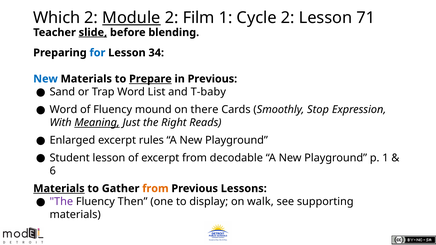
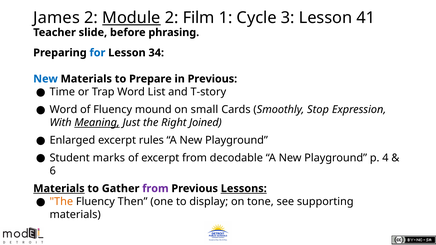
Which: Which -> James
Cycle 2: 2 -> 3
71: 71 -> 41
slide underline: present -> none
blending: blending -> phrasing
Prepare underline: present -> none
Sand: Sand -> Time
T-baby: T-baby -> T-story
there: there -> small
Reads: Reads -> Joined
Student lesson: lesson -> marks
p 1: 1 -> 4
from at (155, 189) colour: orange -> purple
Lessons underline: none -> present
The at (61, 202) colour: purple -> orange
walk: walk -> tone
